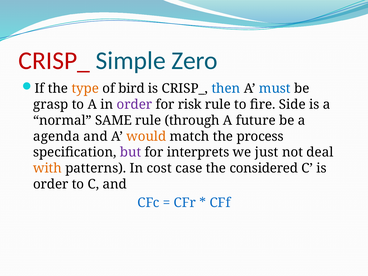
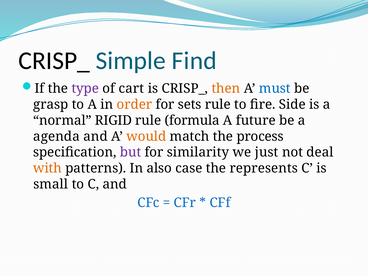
CRISP_ at (54, 61) colour: red -> black
Zero: Zero -> Find
type colour: orange -> purple
bird: bird -> cart
then colour: blue -> orange
order at (134, 105) colour: purple -> orange
risk: risk -> sets
SAME: SAME -> RIGID
through: through -> formula
interprets: interprets -> similarity
cost: cost -> also
considered: considered -> represents
order at (51, 184): order -> small
